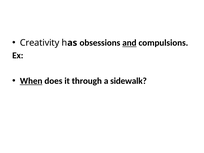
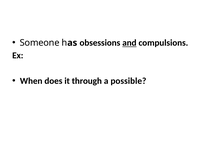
Creativity: Creativity -> Someone
When underline: present -> none
sidewalk: sidewalk -> possible
